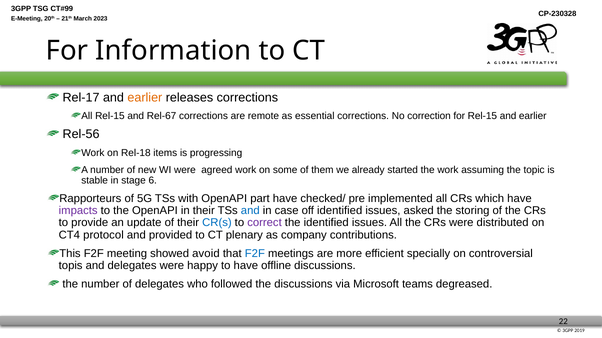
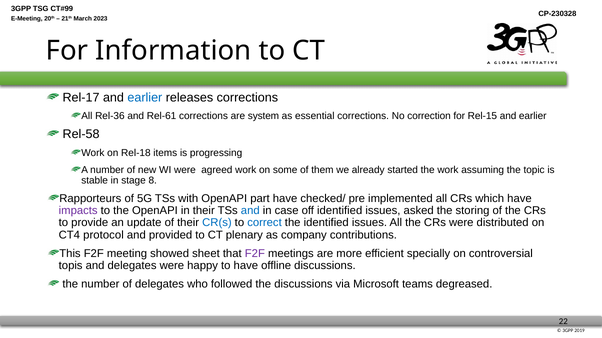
earlier at (145, 98) colour: orange -> blue
All Rel-15: Rel-15 -> Rel-36
Rel-67: Rel-67 -> Rel-61
remote: remote -> system
Rel-56: Rel-56 -> Rel-58
6: 6 -> 8
correct colour: purple -> blue
avoid: avoid -> sheet
F2F at (255, 254) colour: blue -> purple
